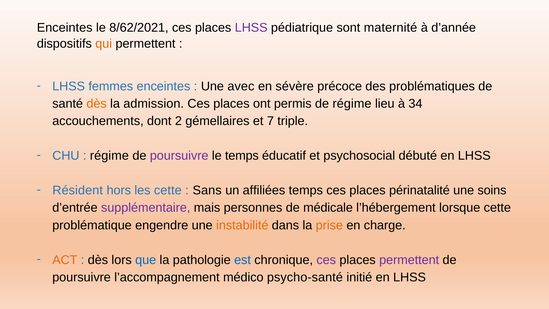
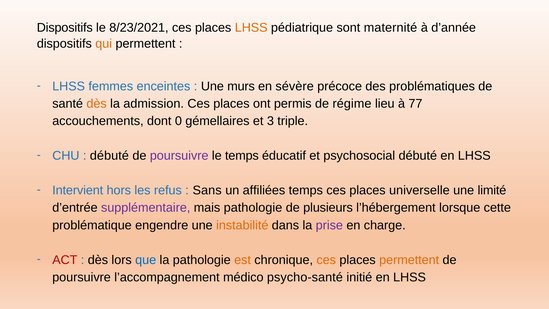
Enceintes at (65, 28): Enceintes -> Dispositifs
8/62/2021: 8/62/2021 -> 8/23/2021
LHSS at (251, 28) colour: purple -> orange
avec: avec -> murs
34: 34 -> 77
2: 2 -> 0
7: 7 -> 3
régime at (109, 156): régime -> débuté
Résident: Résident -> Intervient
les cette: cette -> refus
périnatalité: périnatalité -> universelle
soins: soins -> limité
mais personnes: personnes -> pathologie
médicale: médicale -> plusieurs
prise colour: orange -> purple
ACT colour: orange -> red
est colour: blue -> orange
ces at (326, 260) colour: purple -> orange
permettent at (409, 260) colour: purple -> orange
